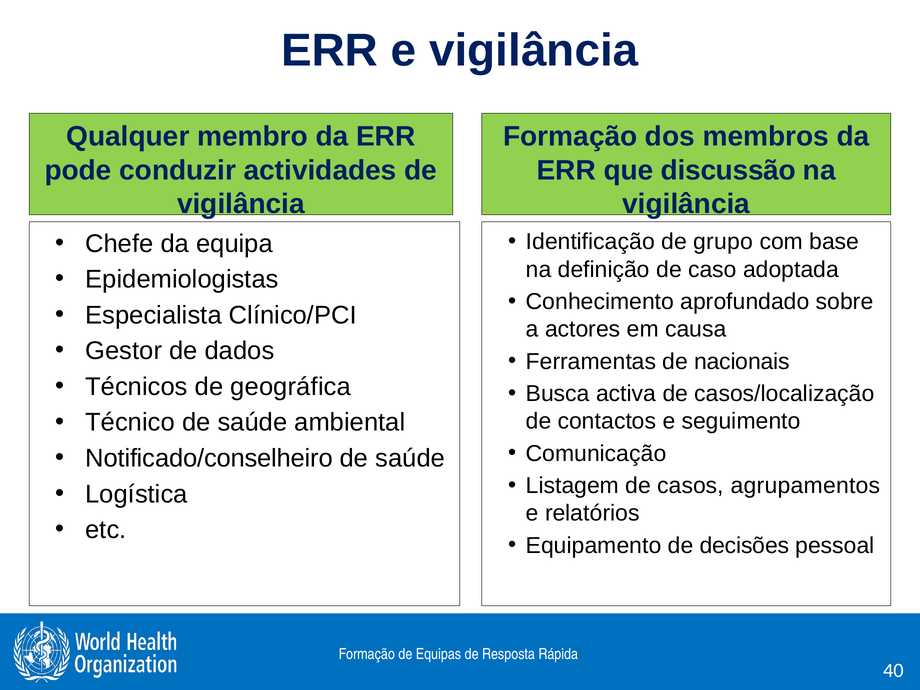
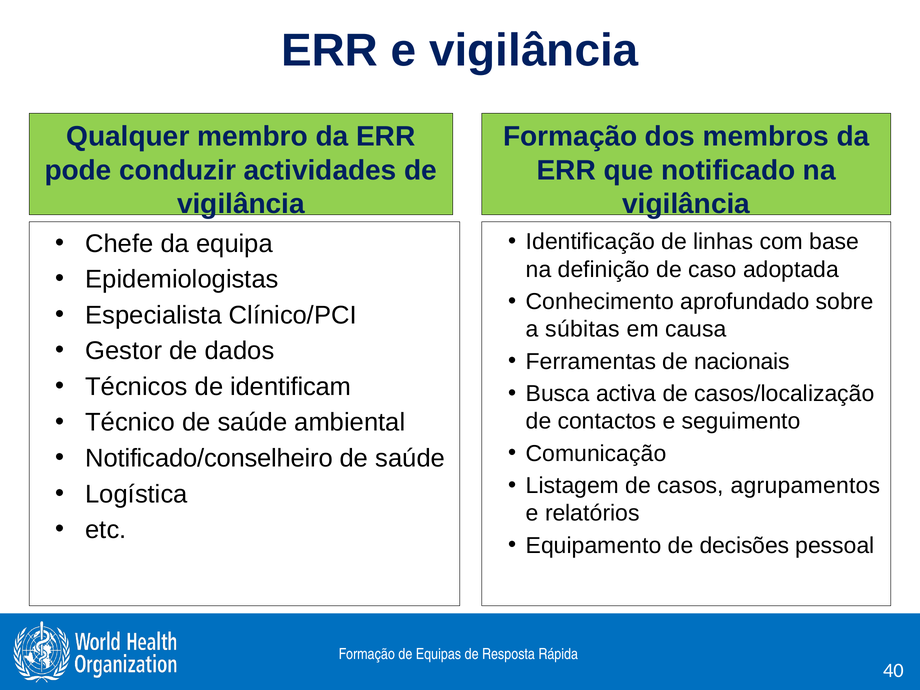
discussão: discussão -> notificado
grupo: grupo -> linhas
actores: actores -> súbitas
geográfica: geográfica -> identificam
